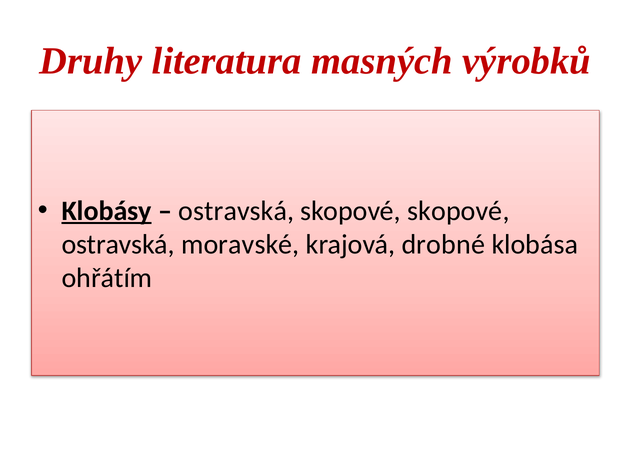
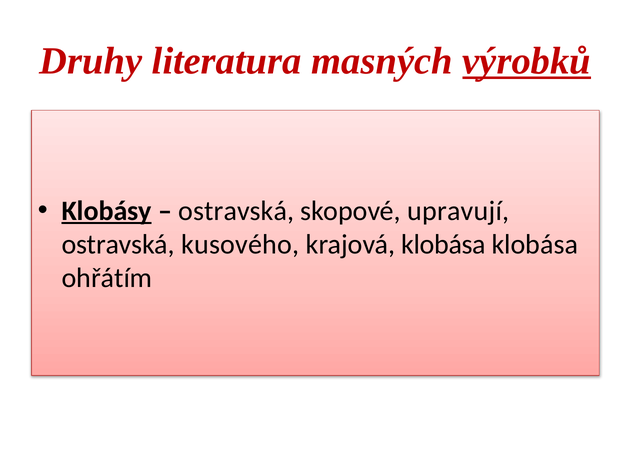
výrobků underline: none -> present
skopové skopové: skopové -> upravují
moravské: moravské -> kusového
krajová drobné: drobné -> klobása
